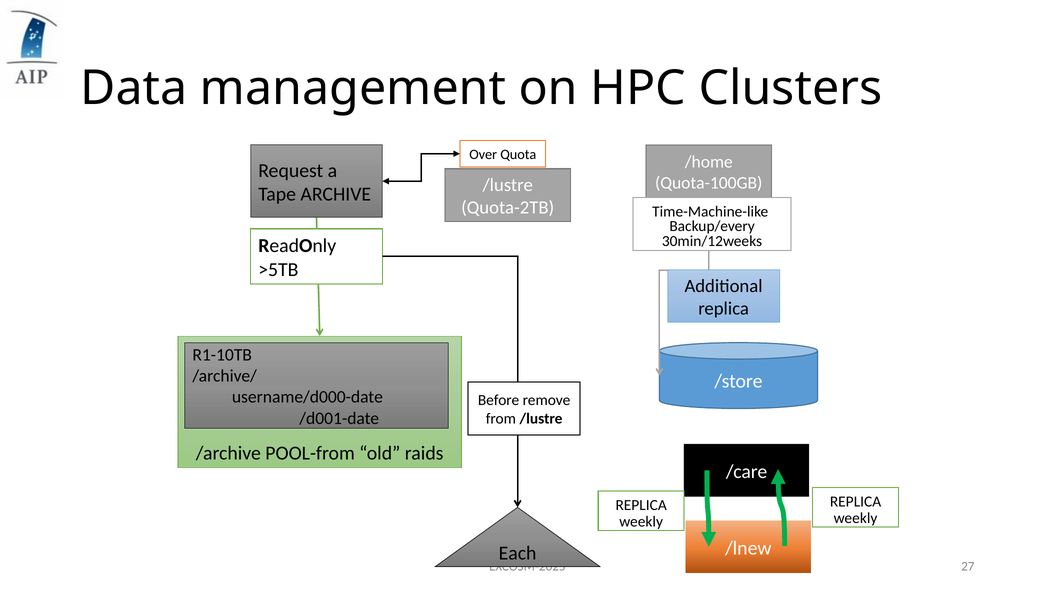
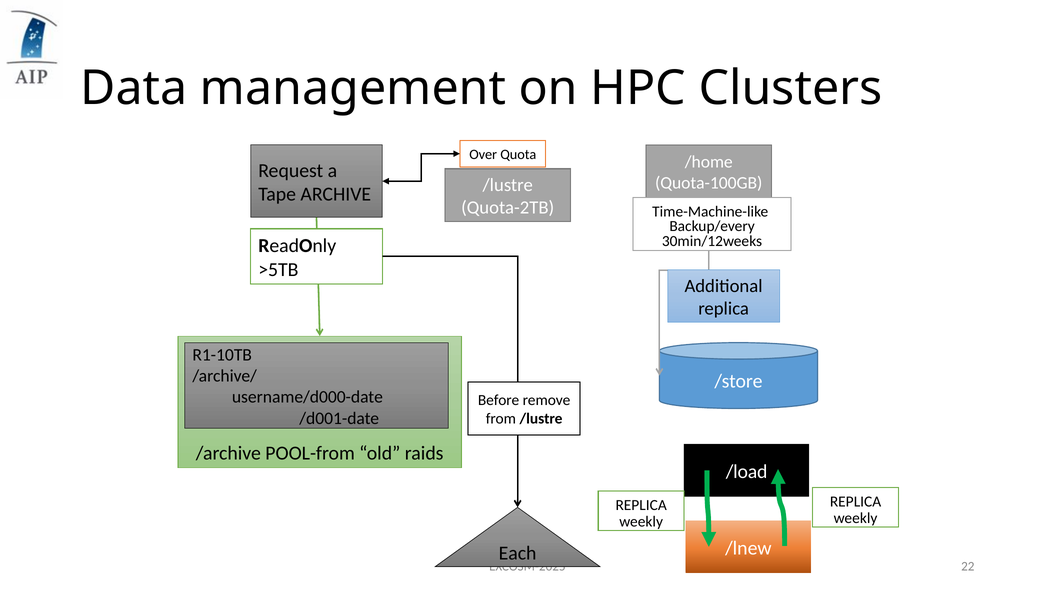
/care: /care -> /load
27: 27 -> 22
